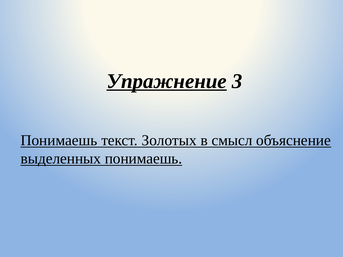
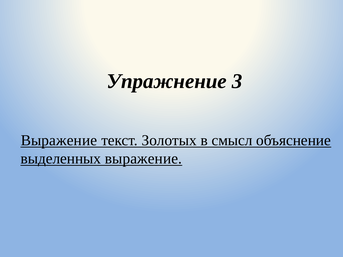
Упражнение underline: present -> none
Понимаешь at (59, 141): Понимаешь -> Выражение
выделенных понимаешь: понимаешь -> выражение
